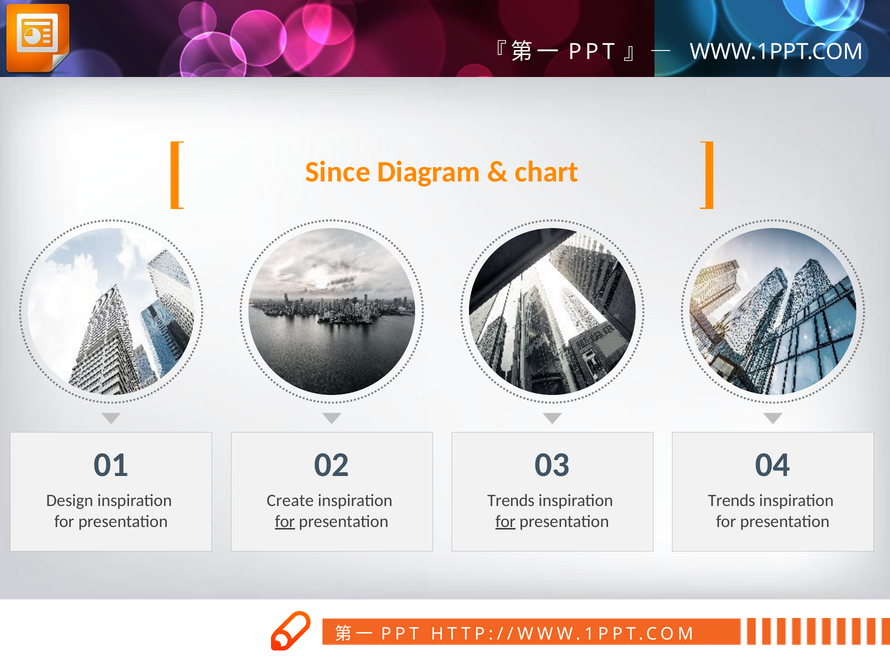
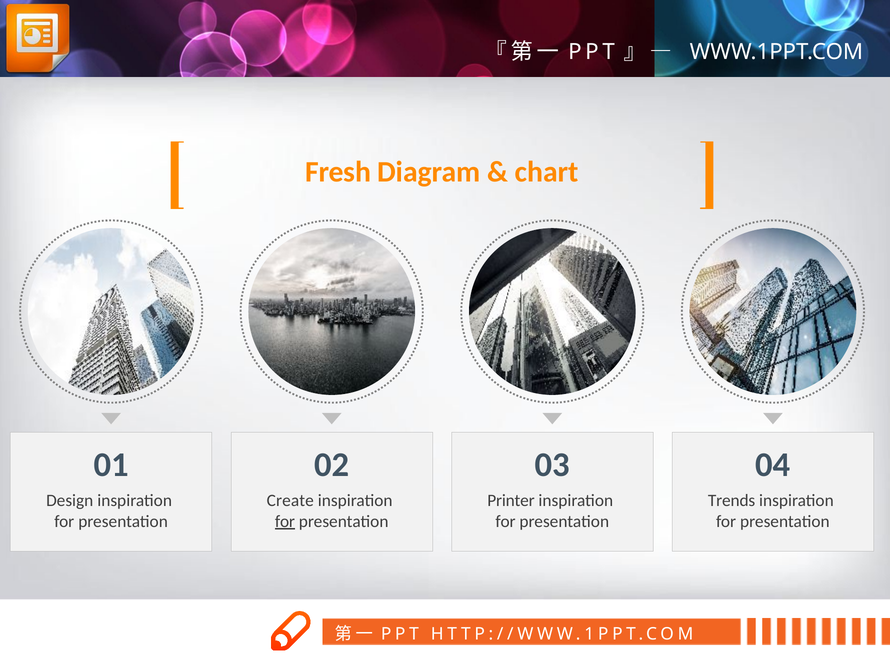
Since: Since -> Fresh
Trends at (511, 500): Trends -> Printer
for at (506, 521) underline: present -> none
